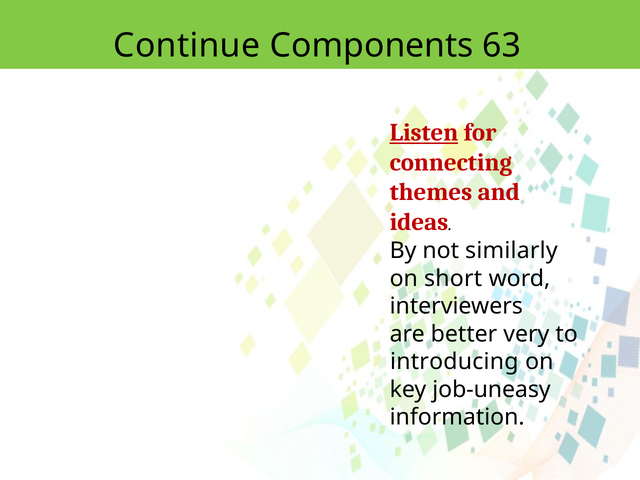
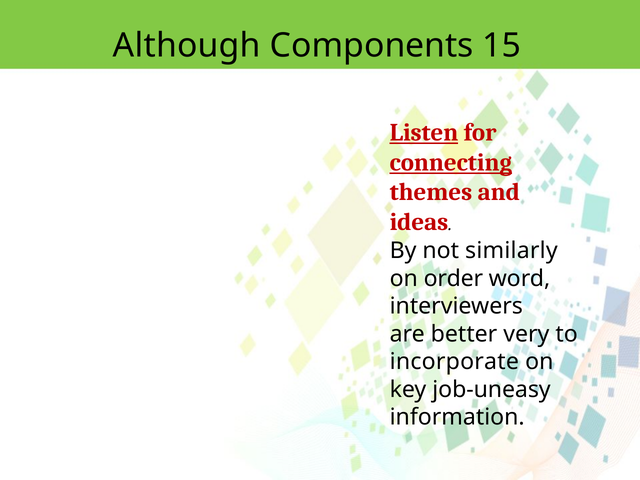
Continue: Continue -> Although
63: 63 -> 15
connecting underline: none -> present
short: short -> order
introducing: introducing -> incorporate
